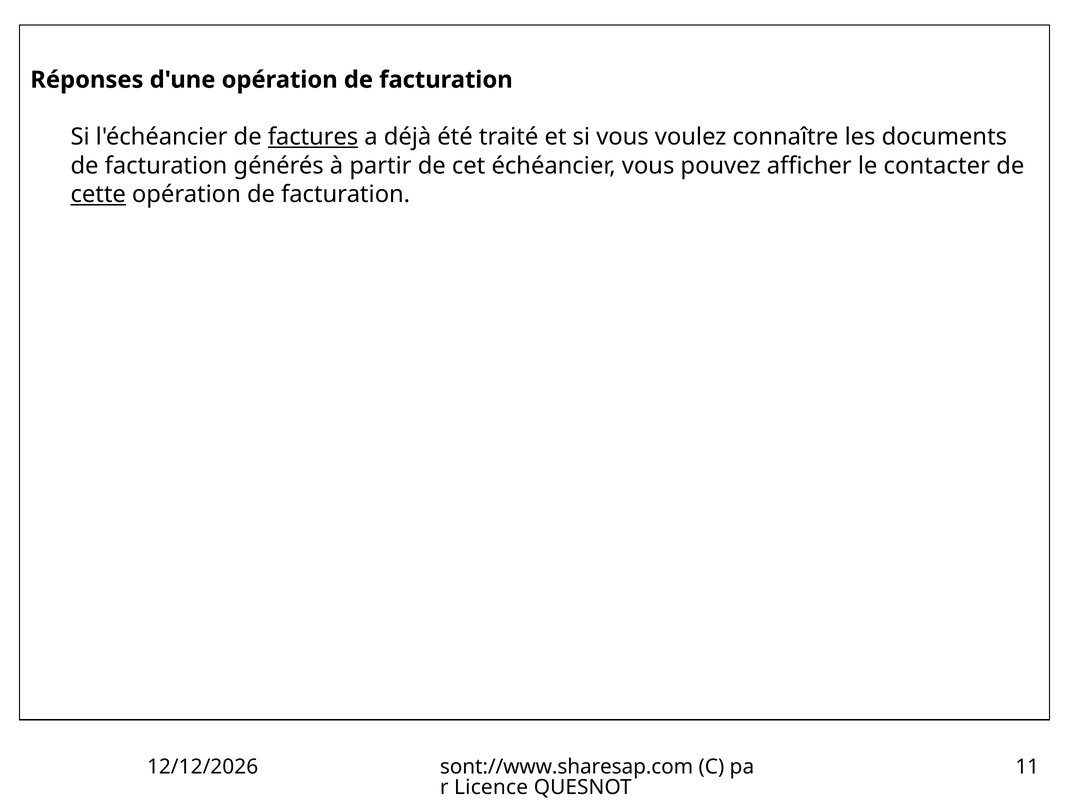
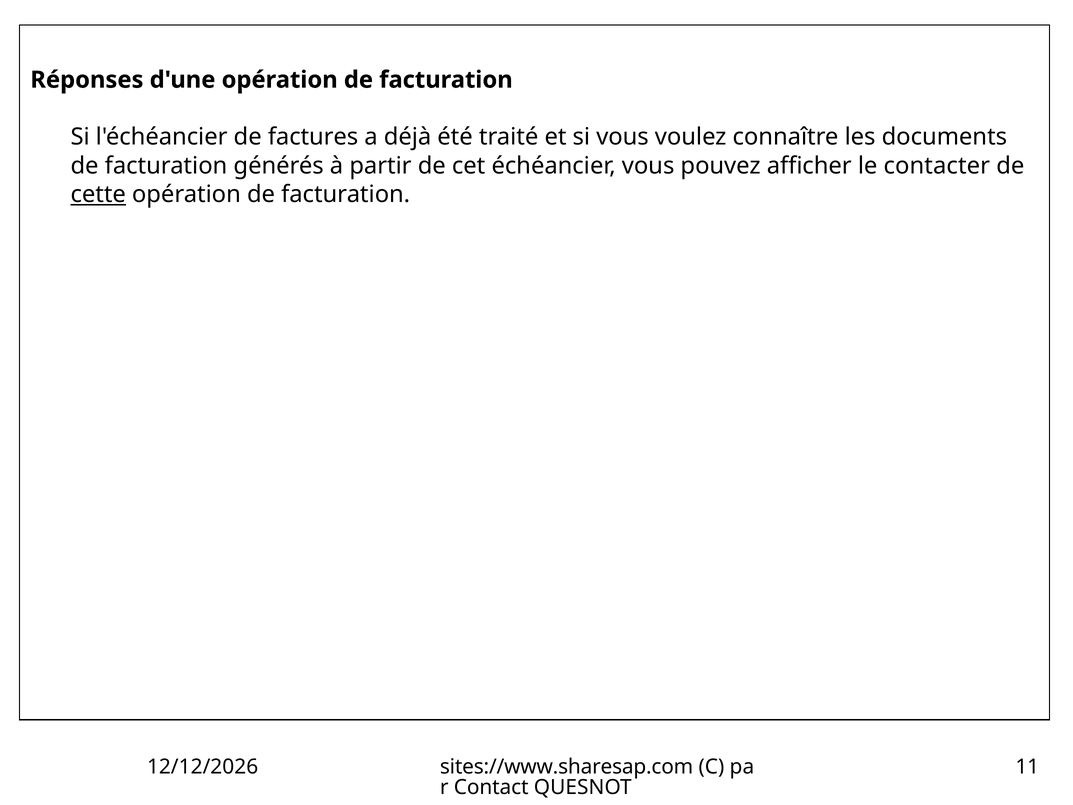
factures underline: present -> none
sont://www.sharesap.com: sont://www.sharesap.com -> sites://www.sharesap.com
Licence: Licence -> Contact
